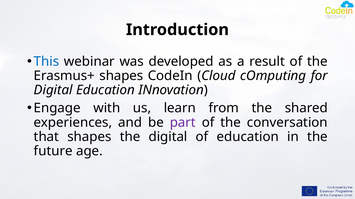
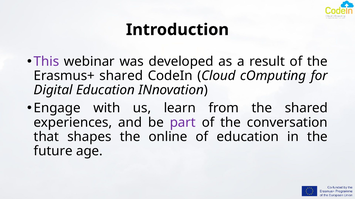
This colour: blue -> purple
Erasmus+ shapes: shapes -> shared
the digital: digital -> online
